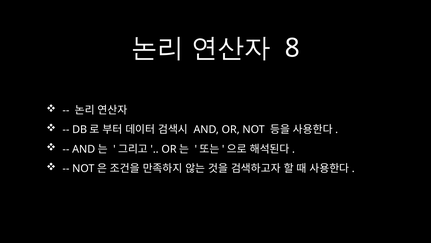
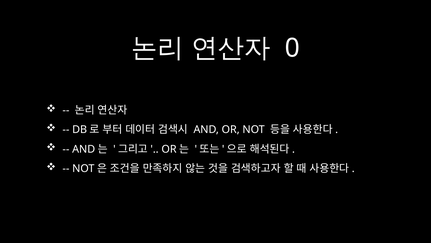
8: 8 -> 0
